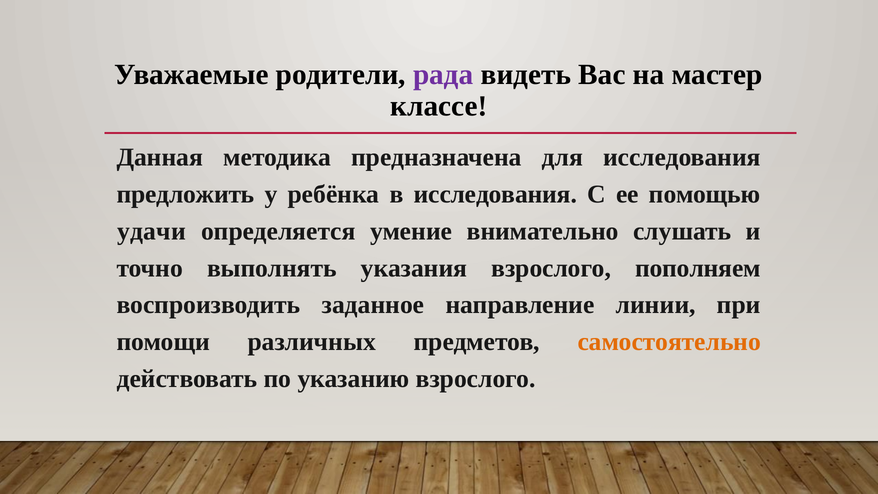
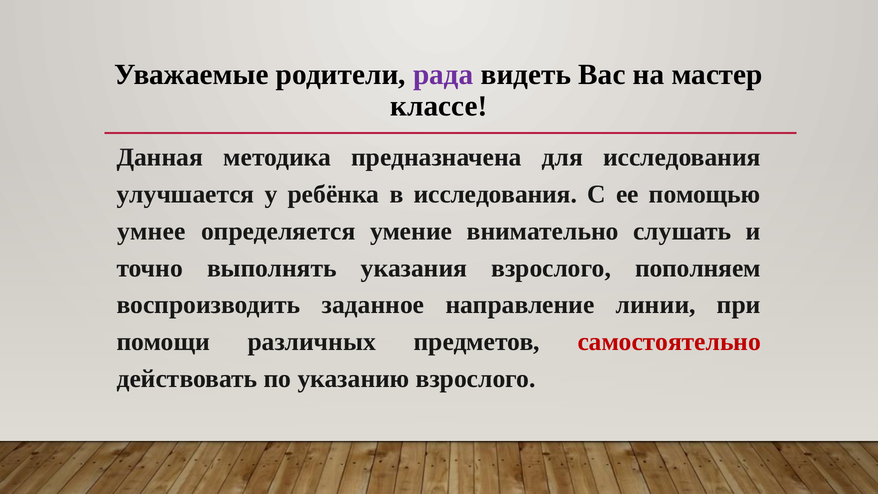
предложить: предложить -> улучшается
удачи: удачи -> умнее
самостоятельно colour: orange -> red
